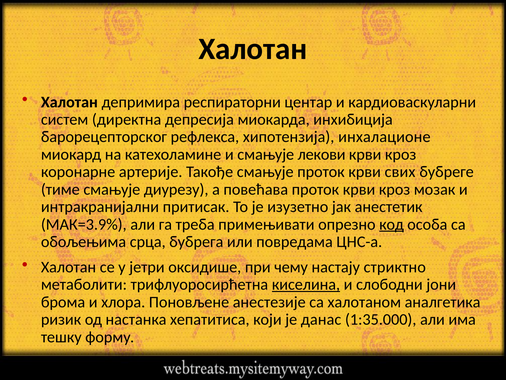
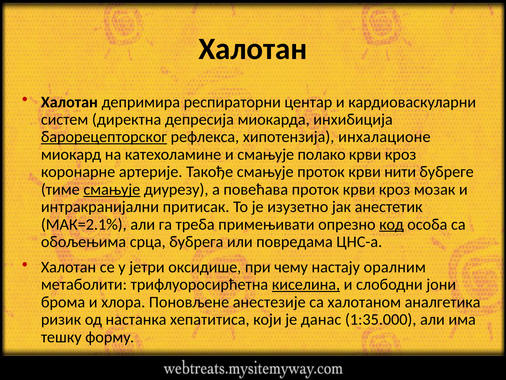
барорецепторског underline: none -> present
лекови: лекови -> полако
свих: свих -> нити
смањује at (112, 189) underline: none -> present
МАК=3.9%: МАК=3.9% -> МАК=2.1%
стриктно: стриктно -> оралним
